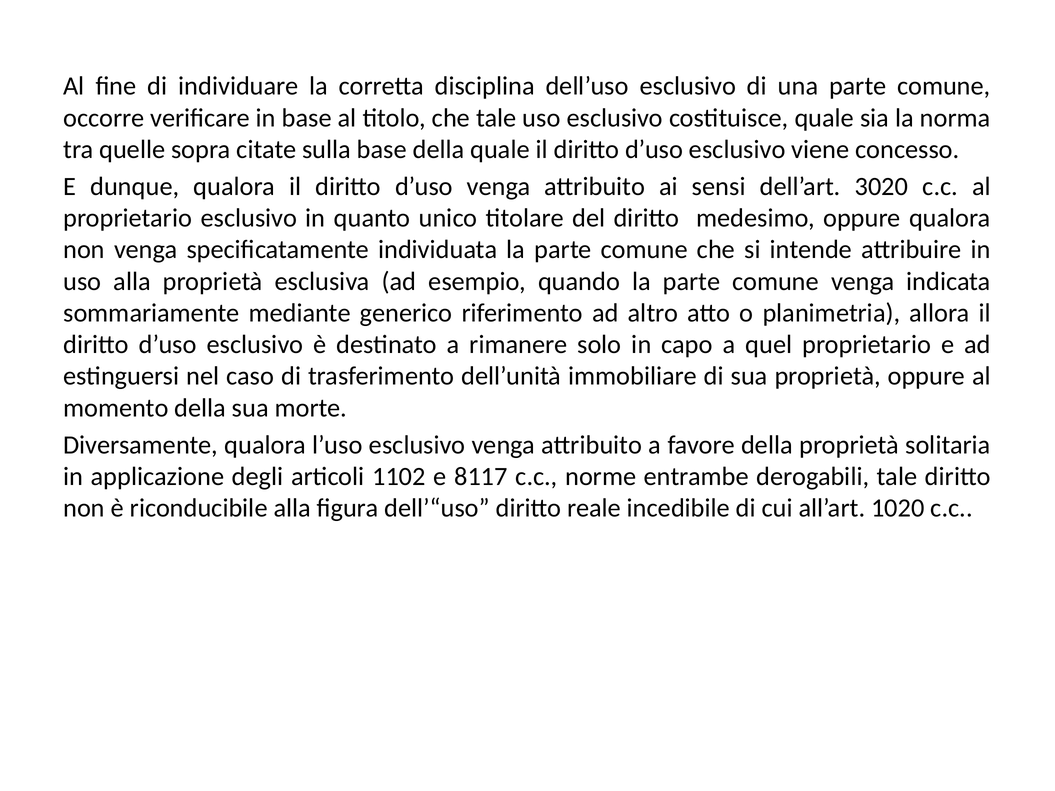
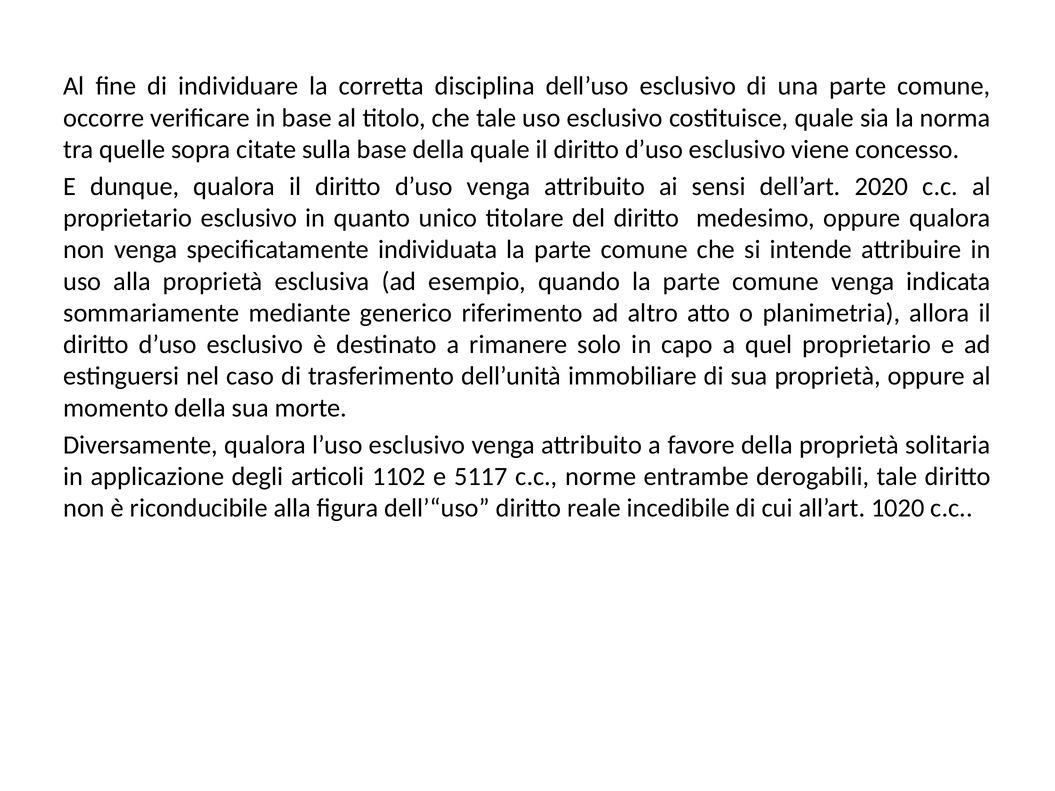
3020: 3020 -> 2020
8117: 8117 -> 5117
